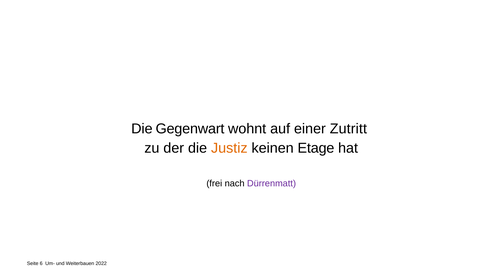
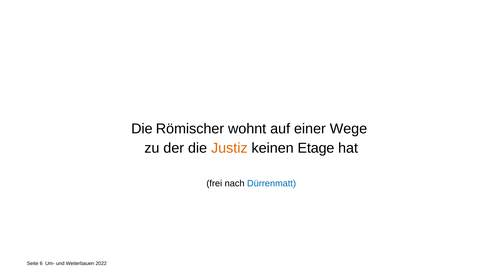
Gegenwart: Gegenwart -> Römischer
Zutritt: Zutritt -> Wege
Dürrenmatt colour: purple -> blue
